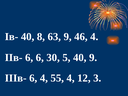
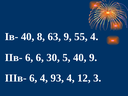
46: 46 -> 55
55: 55 -> 93
